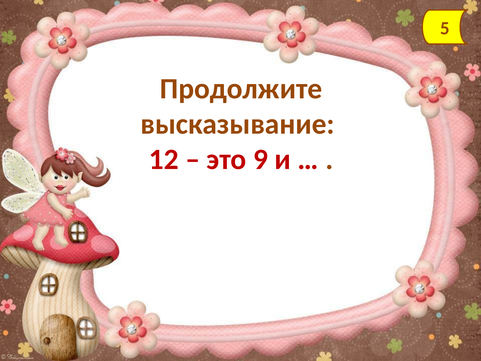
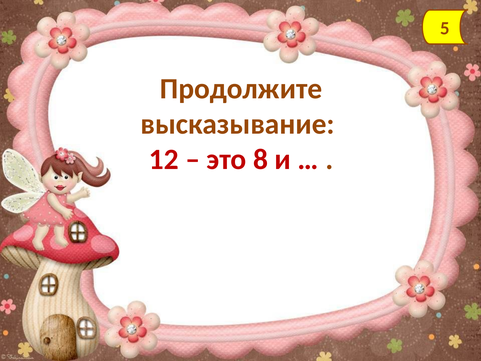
9: 9 -> 8
